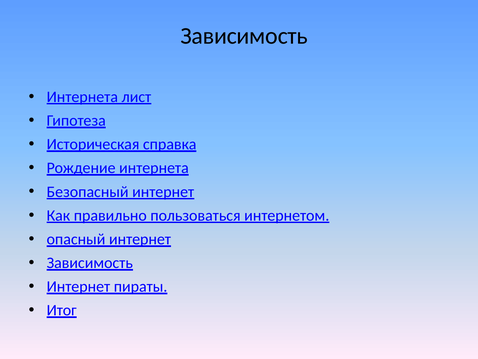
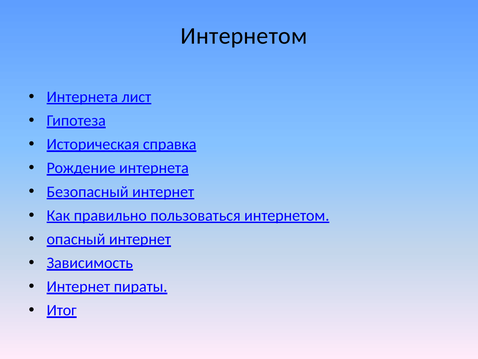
Зависимость at (244, 36): Зависимость -> Интернетом
